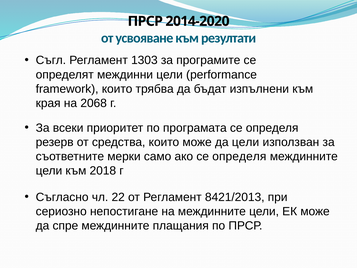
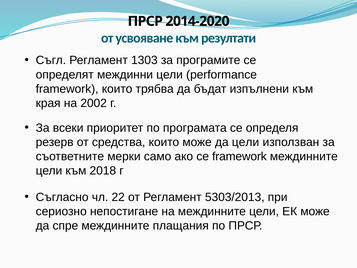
2068: 2068 -> 2002
ако се определя: определя -> framework
8421/2013: 8421/2013 -> 5303/2013
